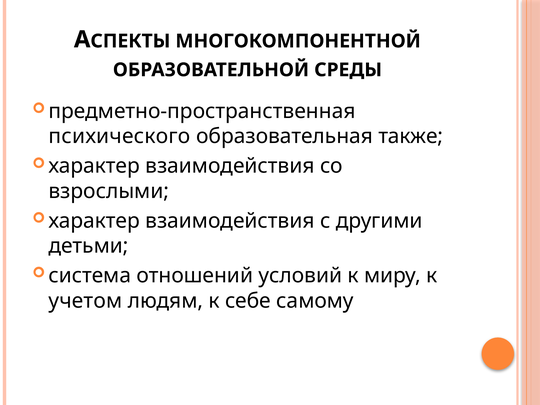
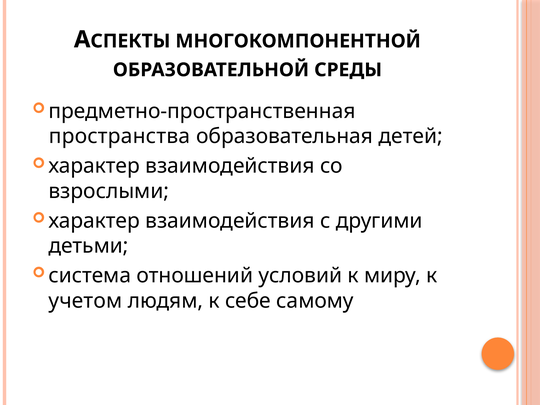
психического: психического -> пространства
также: также -> детей
